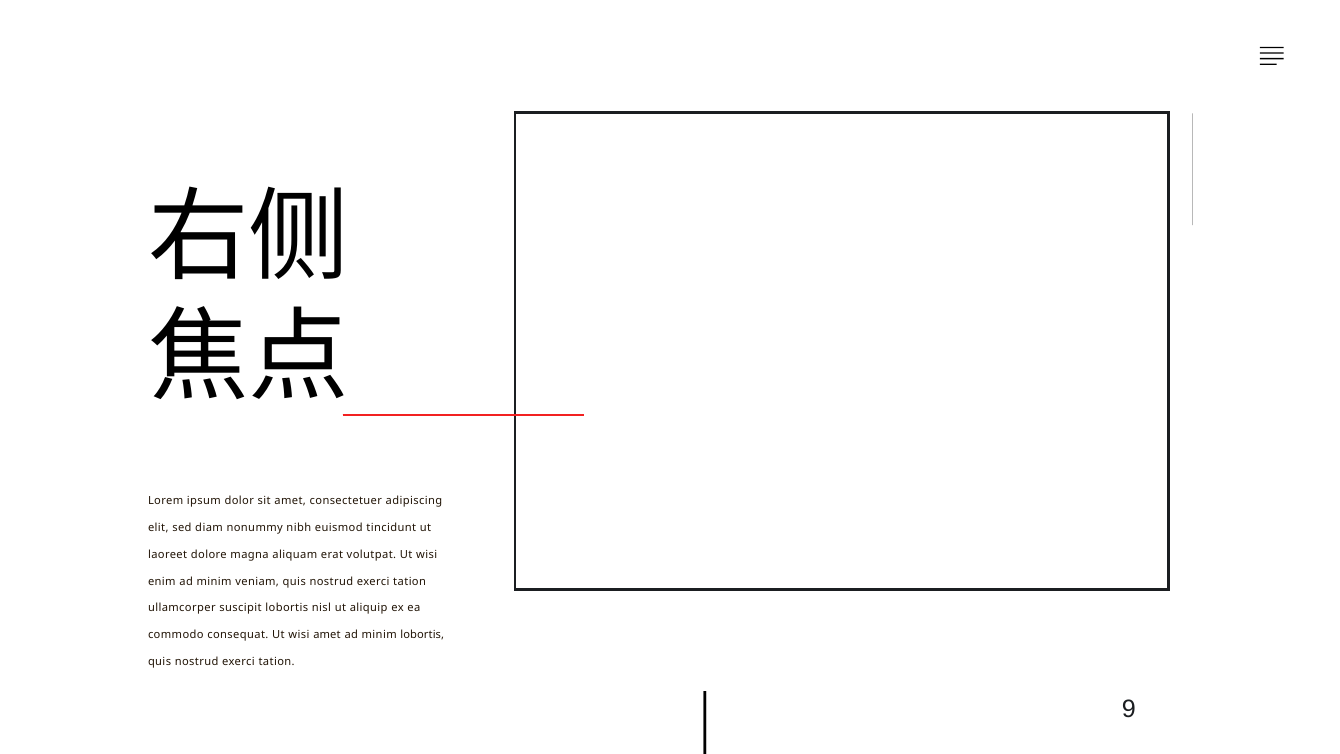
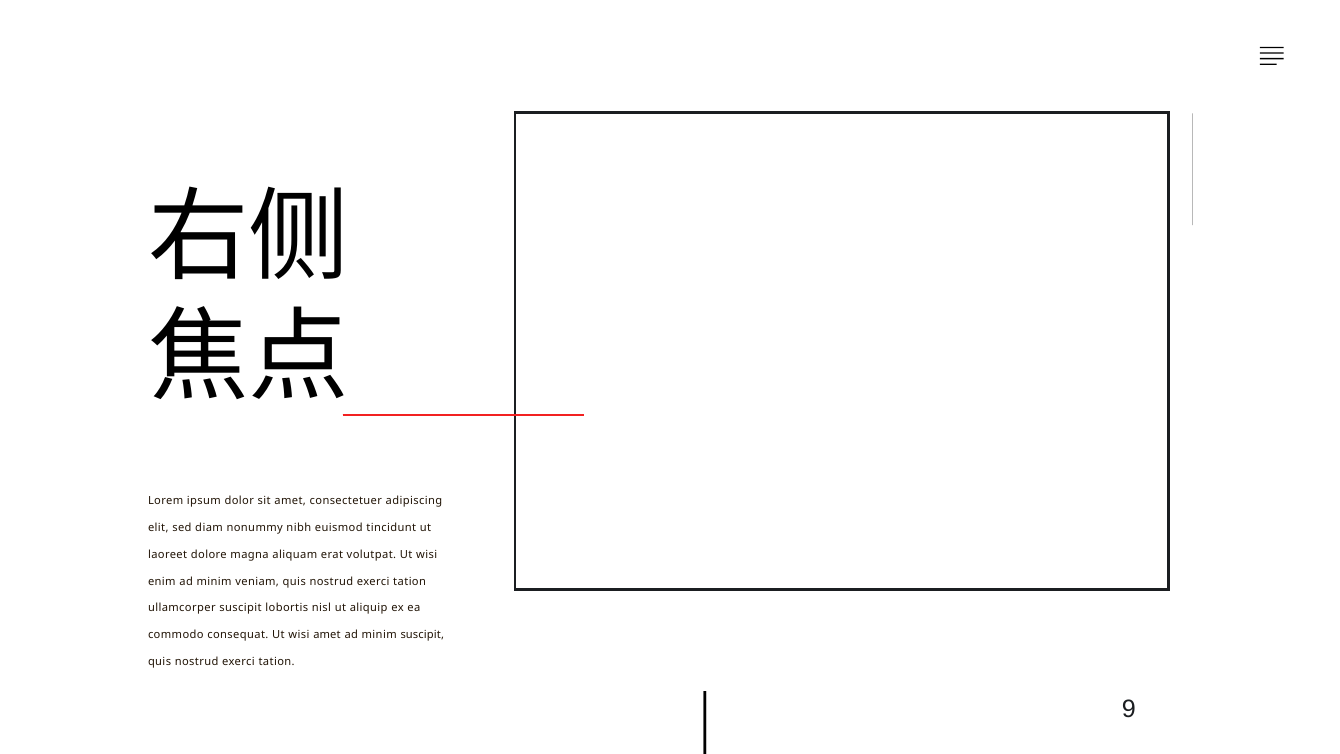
minim lobortis: lobortis -> suscipit
